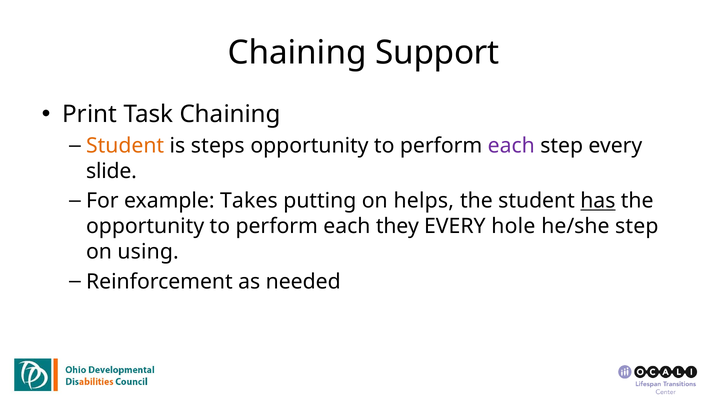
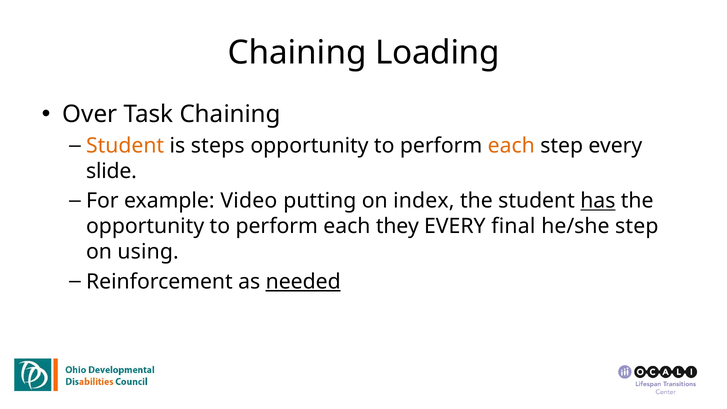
Support: Support -> Loading
Print: Print -> Over
each at (511, 146) colour: purple -> orange
Takes: Takes -> Video
helps: helps -> index
hole: hole -> final
needed underline: none -> present
